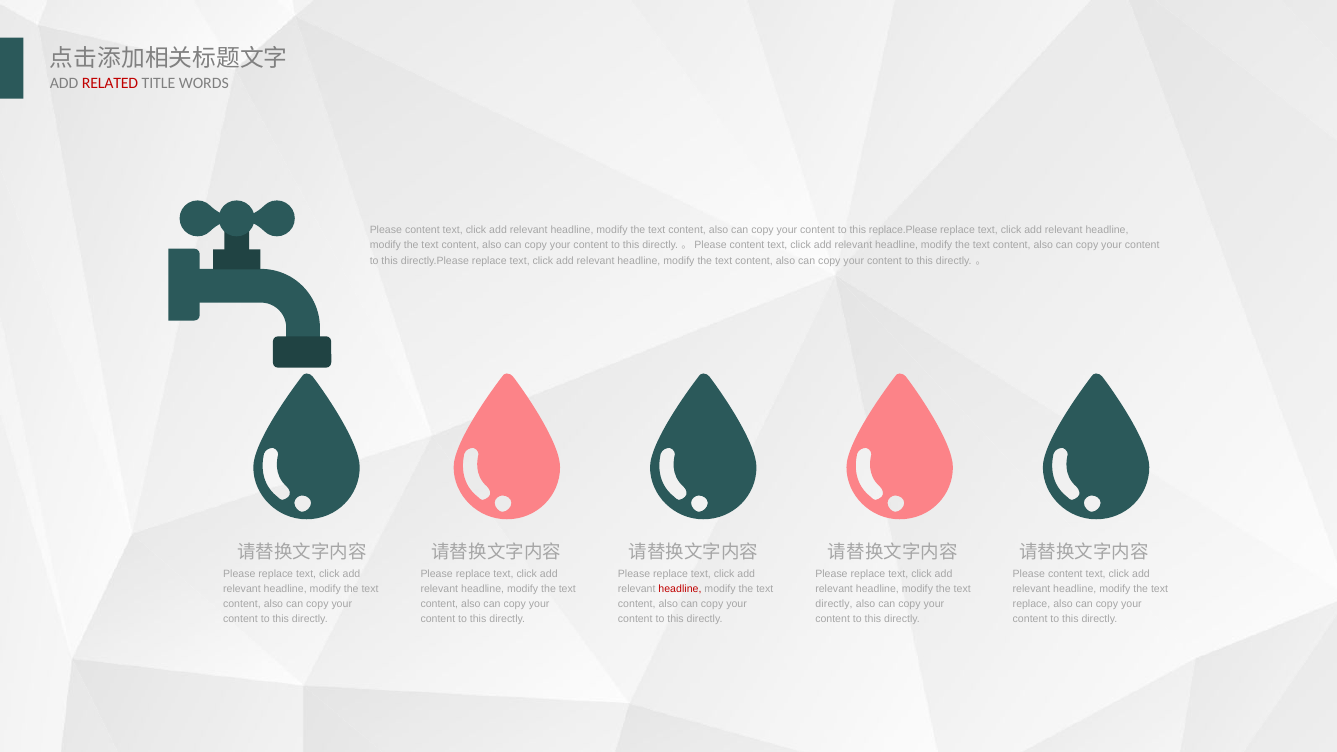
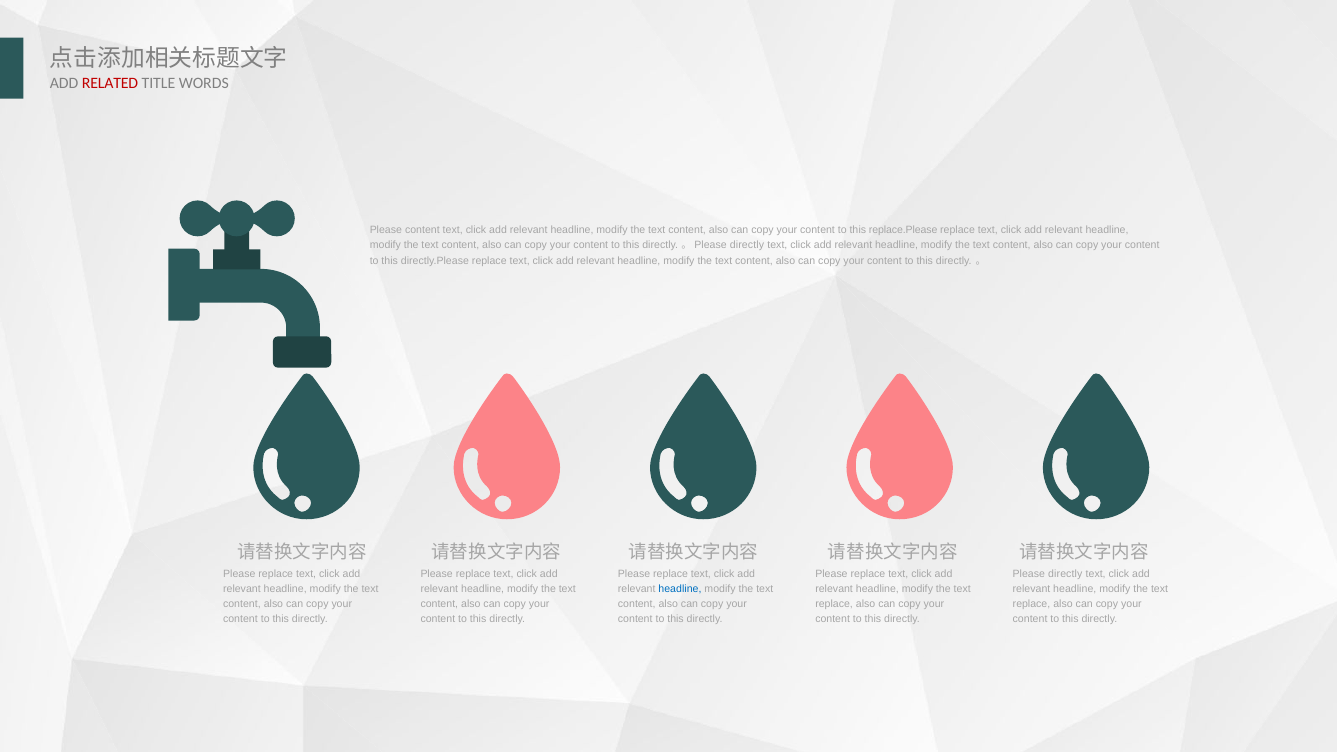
content at (747, 246): content -> directly
content at (1065, 574): content -> directly
headline at (680, 589) colour: red -> blue
directly at (834, 604): directly -> replace
